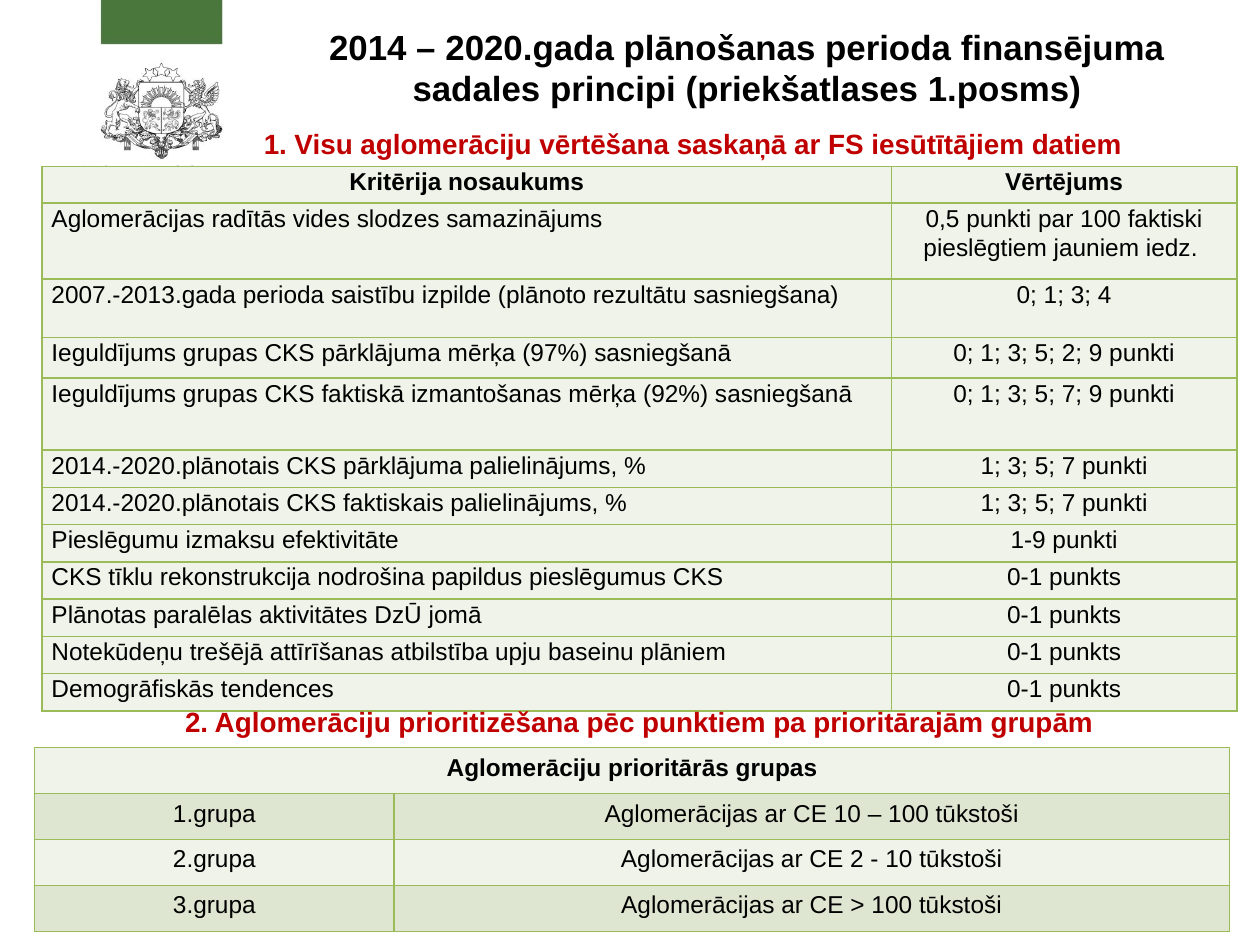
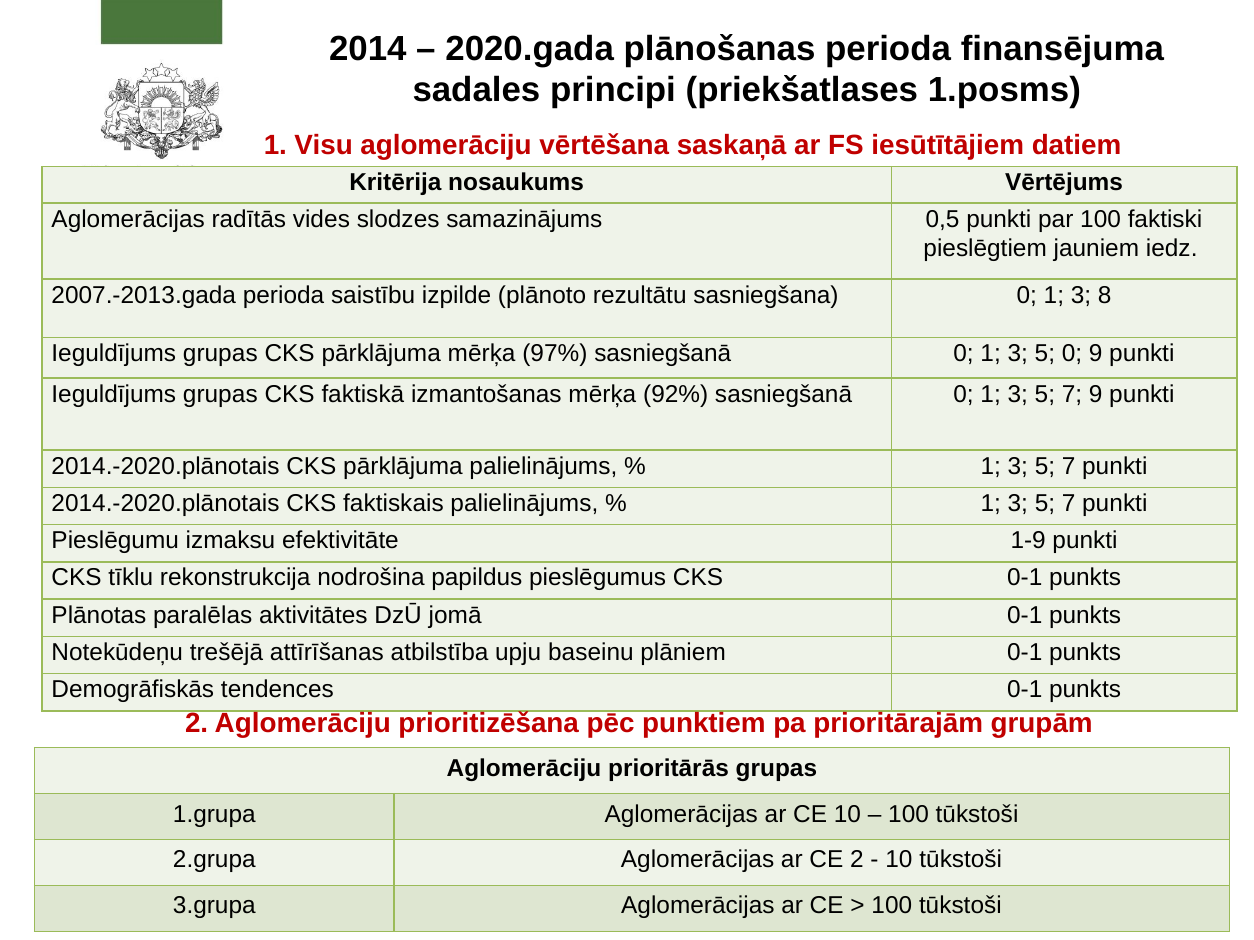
4: 4 -> 8
5 2: 2 -> 0
